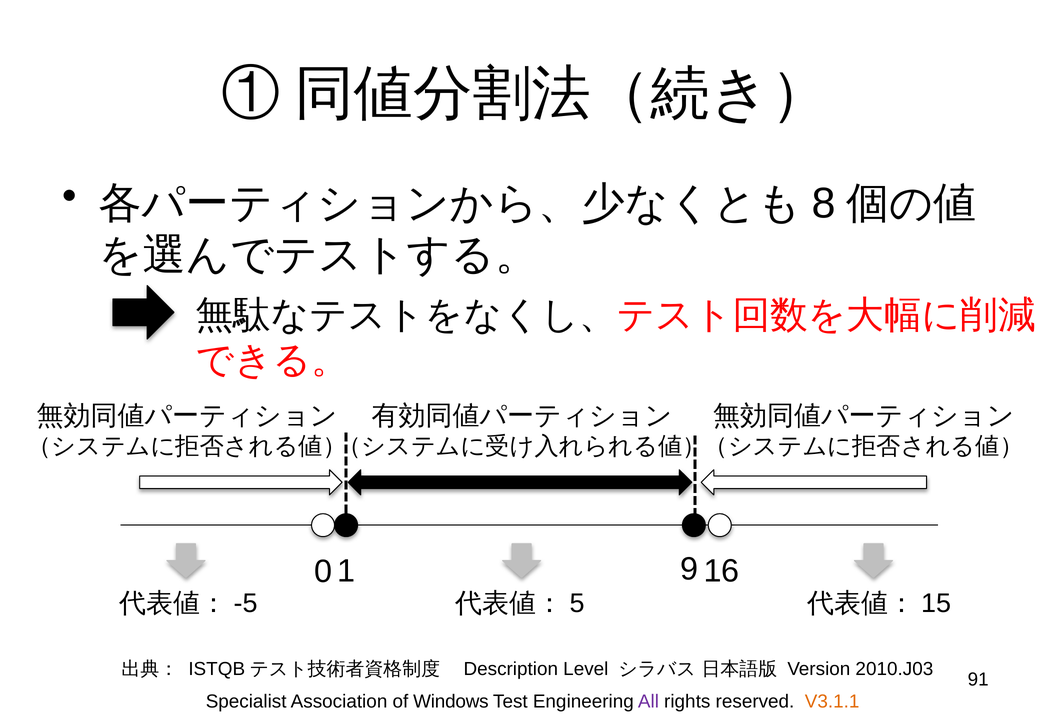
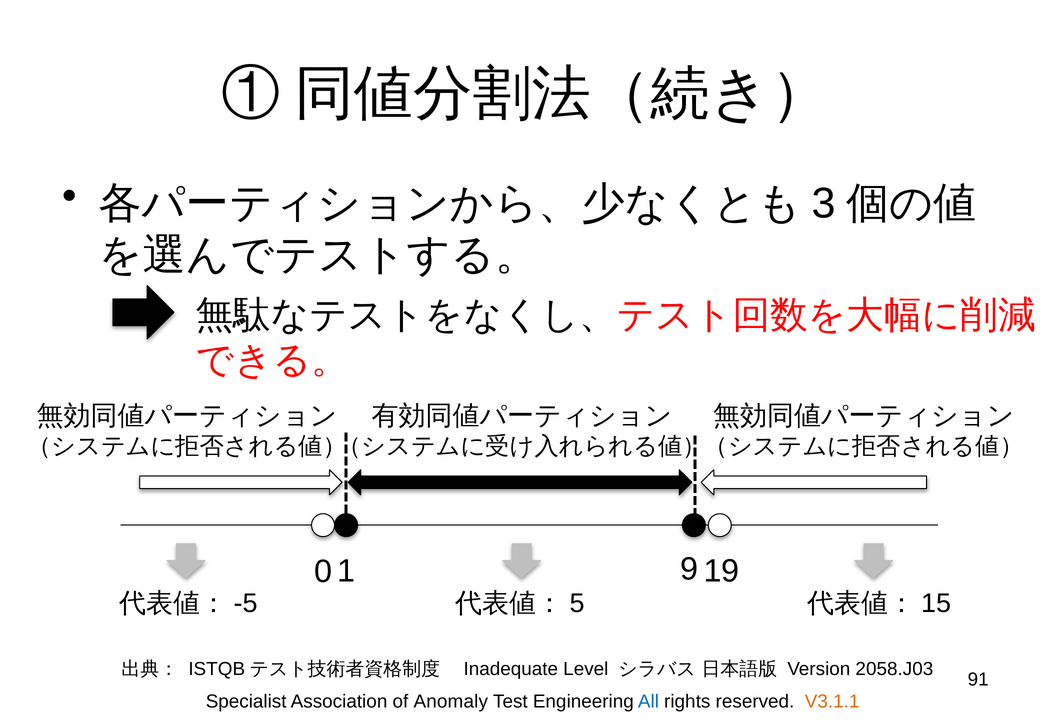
8: 8 -> 3
16: 16 -> 19
Description: Description -> Inadequate
2010.J03: 2010.J03 -> 2058.J03
Windows: Windows -> Anomaly
All colour: purple -> blue
